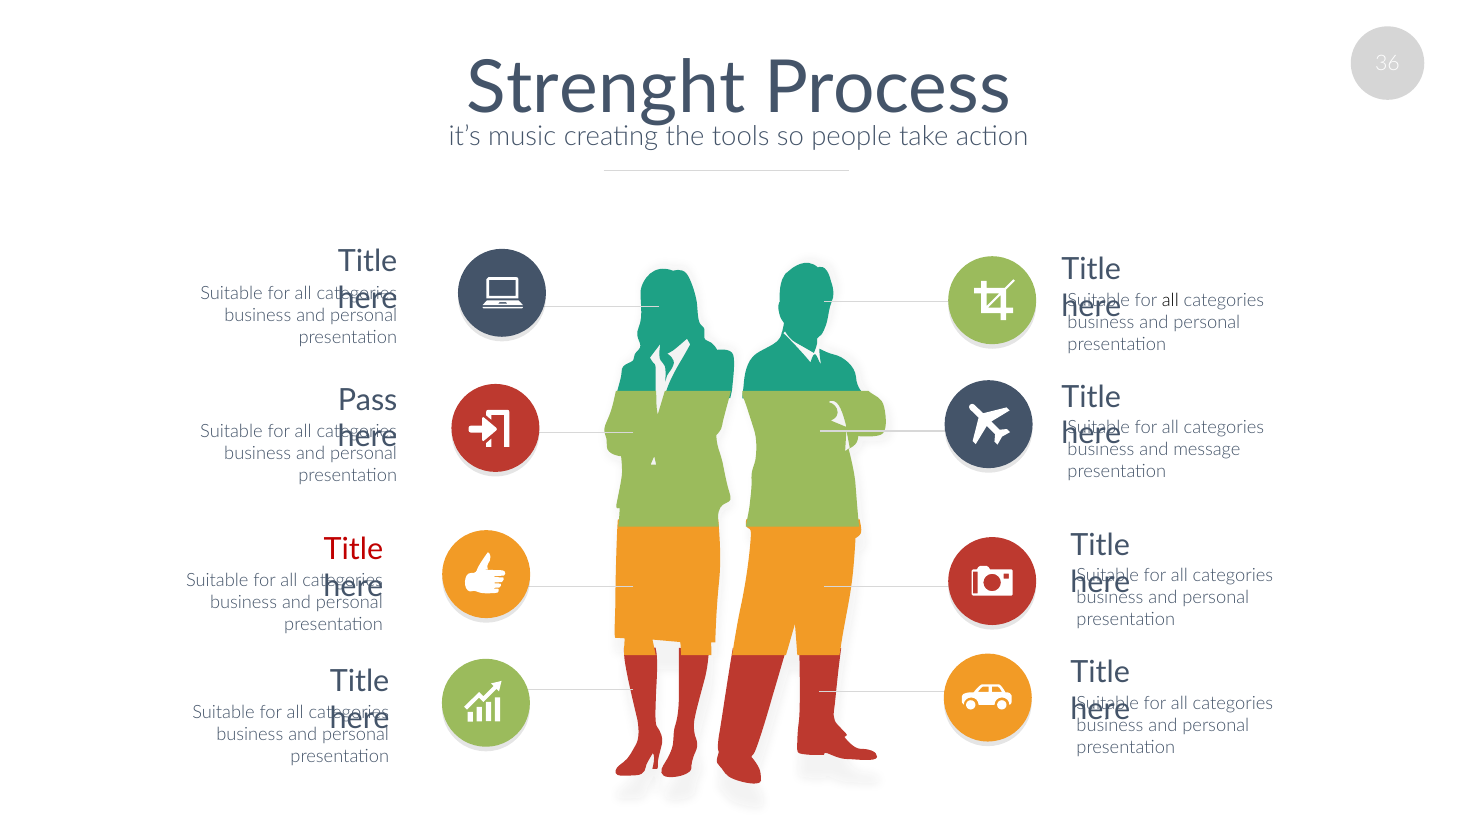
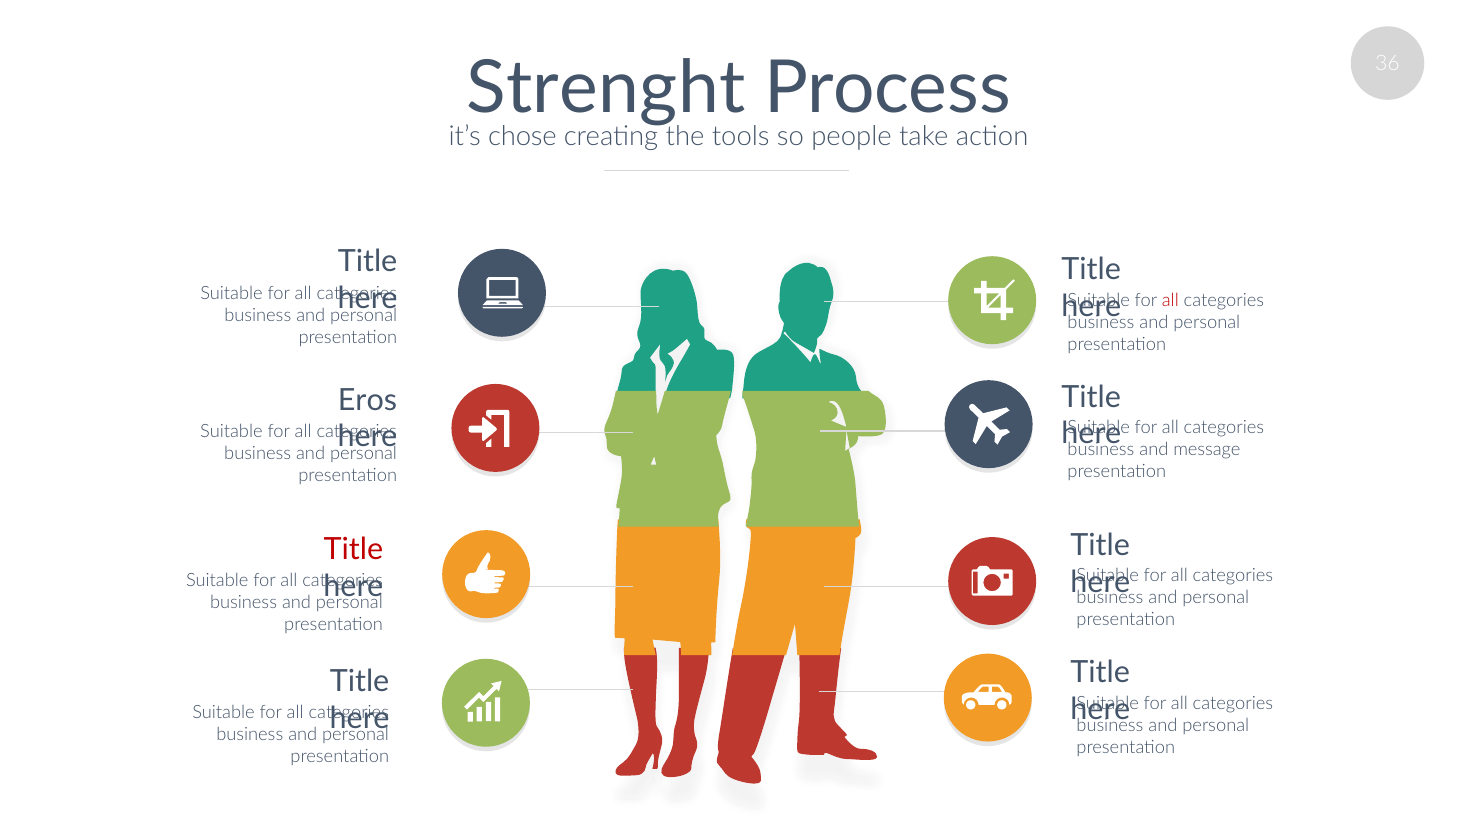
music: music -> chose
all at (1170, 300) colour: black -> red
Pass: Pass -> Eros
